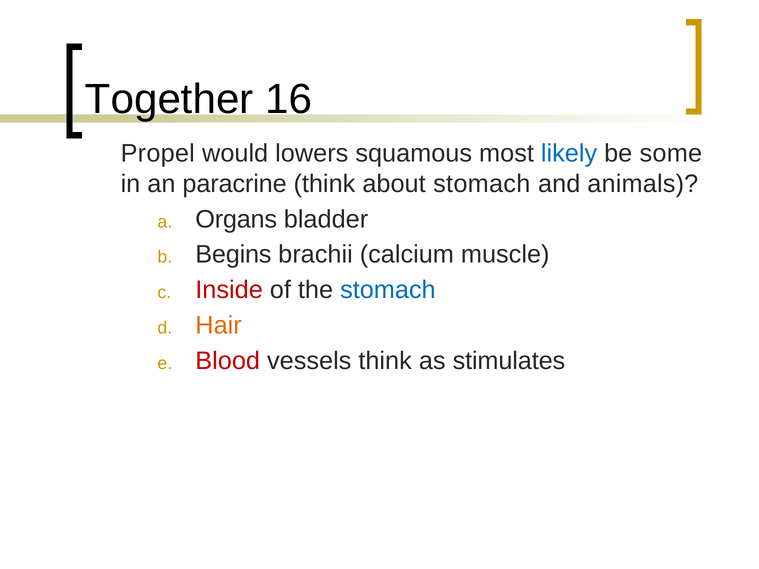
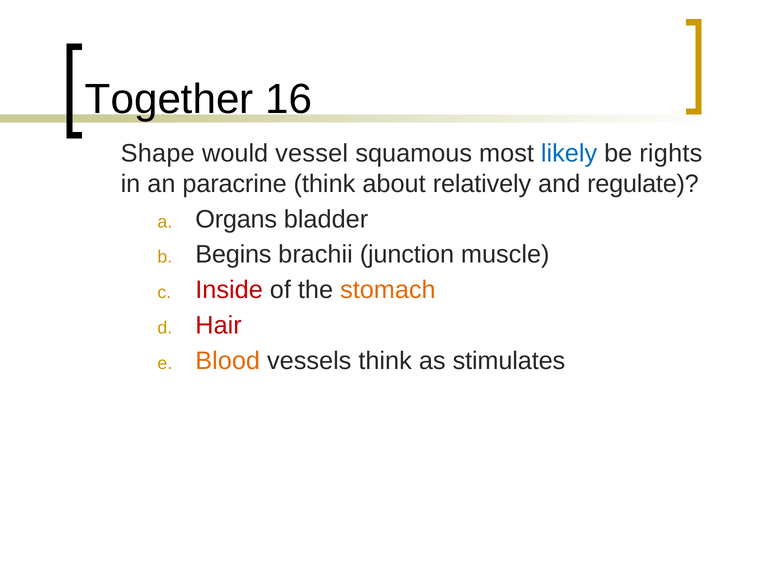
Propel: Propel -> Shape
lowers: lowers -> vessel
some: some -> rights
about stomach: stomach -> relatively
animals: animals -> regulate
calcium: calcium -> junction
stomach at (388, 290) colour: blue -> orange
Hair colour: orange -> red
Blood colour: red -> orange
